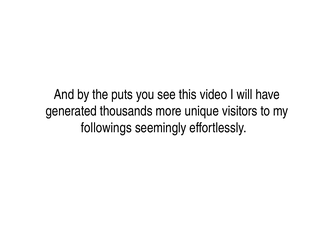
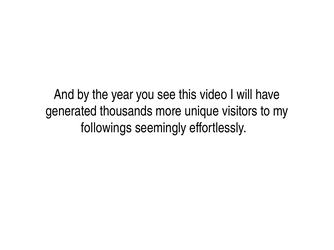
puts: puts -> year
